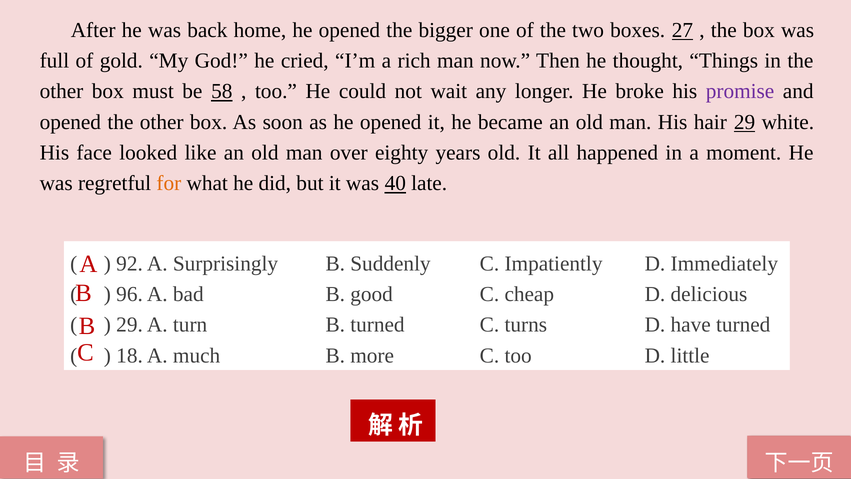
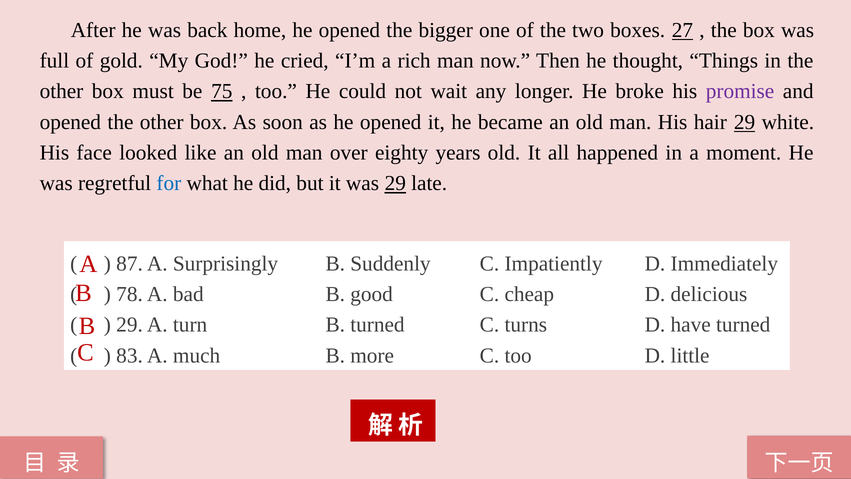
58: 58 -> 75
for colour: orange -> blue
was 40: 40 -> 29
92: 92 -> 87
96: 96 -> 78
18: 18 -> 83
